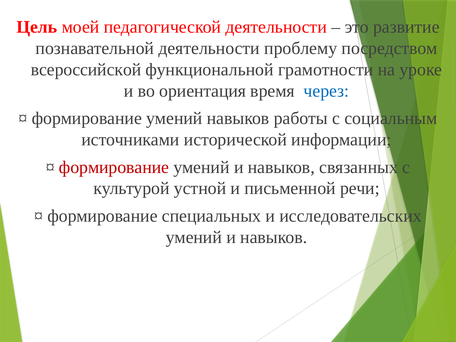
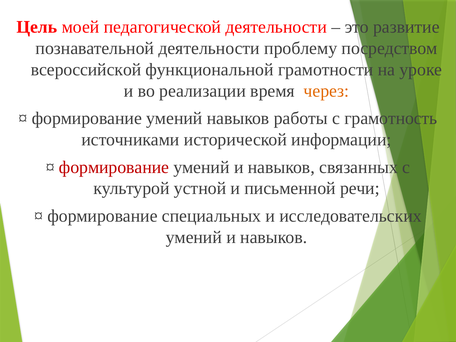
ориентация: ориентация -> реализации
через colour: blue -> orange
социальным: социальным -> грамотность
